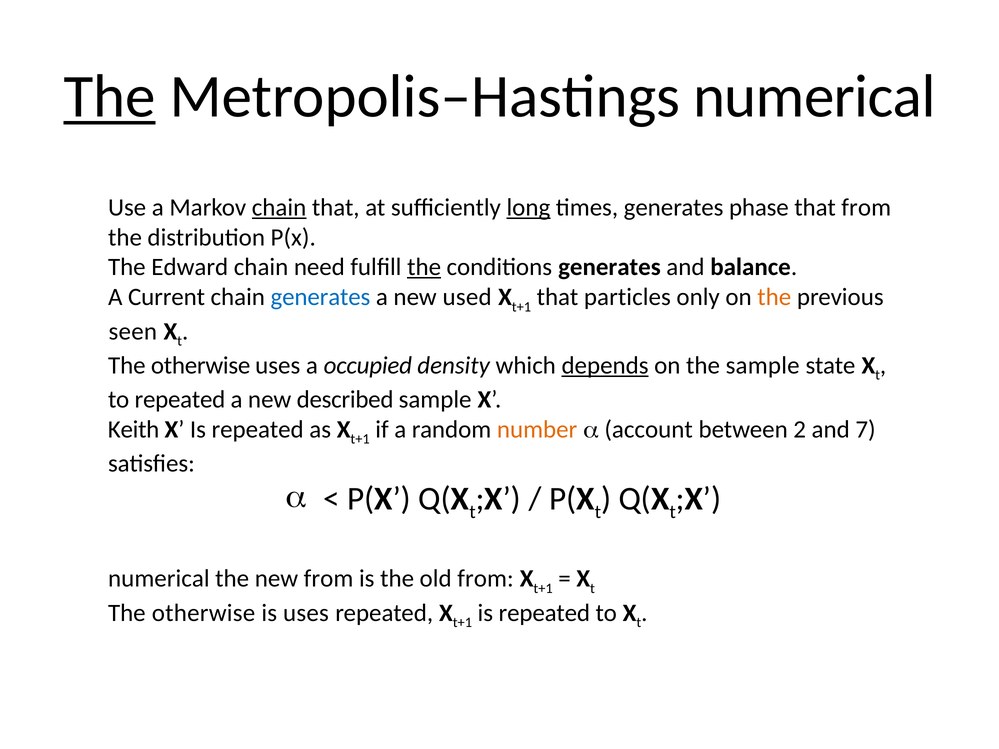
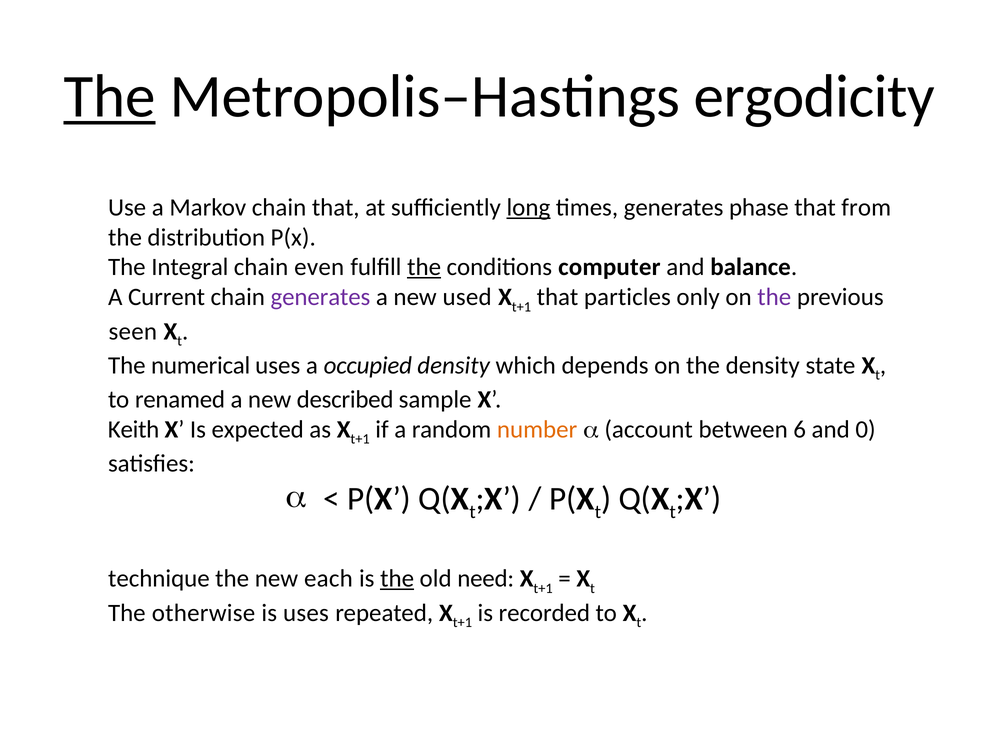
Metropolis–Hastings numerical: numerical -> ergodicity
chain at (279, 207) underline: present -> none
Edward: Edward -> Integral
need: need -> even
conditions generates: generates -> computer
generates at (320, 297) colour: blue -> purple
the at (774, 297) colour: orange -> purple
otherwise at (201, 365): otherwise -> numerical
depends underline: present -> none
the sample: sample -> density
to repeated: repeated -> renamed
X Is repeated: repeated -> expected
2: 2 -> 6
7: 7 -> 0
numerical at (159, 579): numerical -> technique
new from: from -> each
the at (397, 579) underline: none -> present
old from: from -> need
repeated at (544, 613): repeated -> recorded
